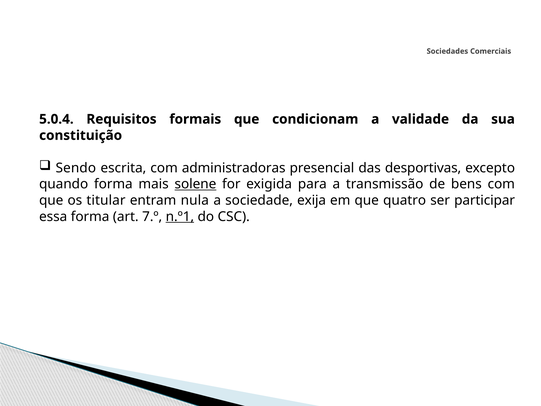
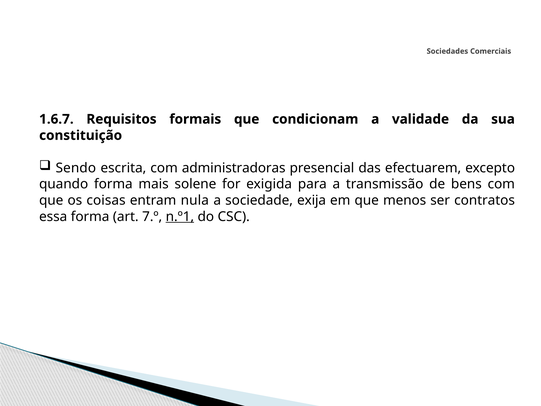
5.0.4: 5.0.4 -> 1.6.7
desportivas: desportivas -> efectuarem
solene underline: present -> none
titular: titular -> coisas
quatro: quatro -> menos
participar: participar -> contratos
